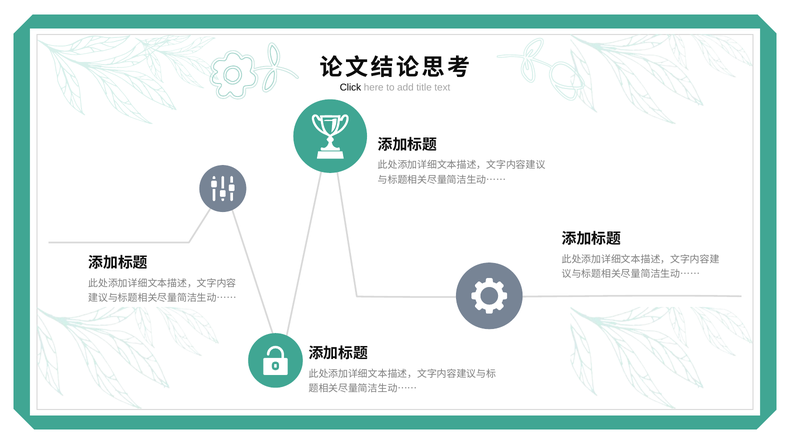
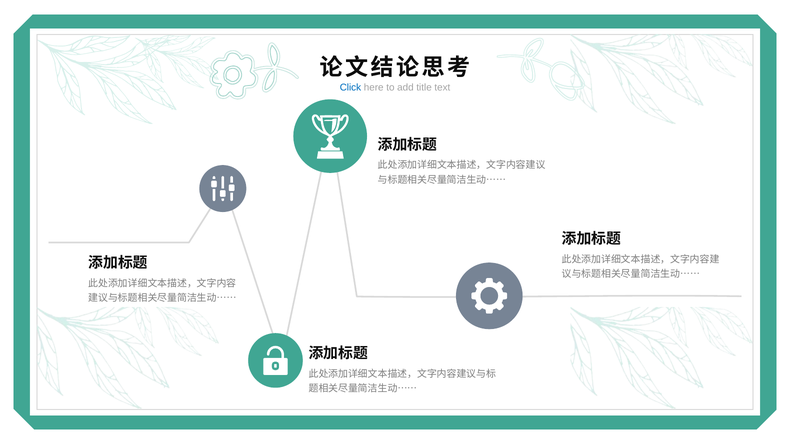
Click colour: black -> blue
